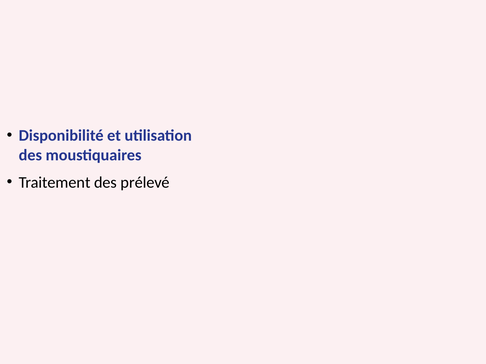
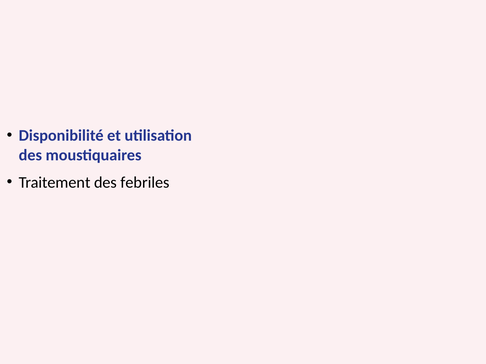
prélevé: prélevé -> febriles
